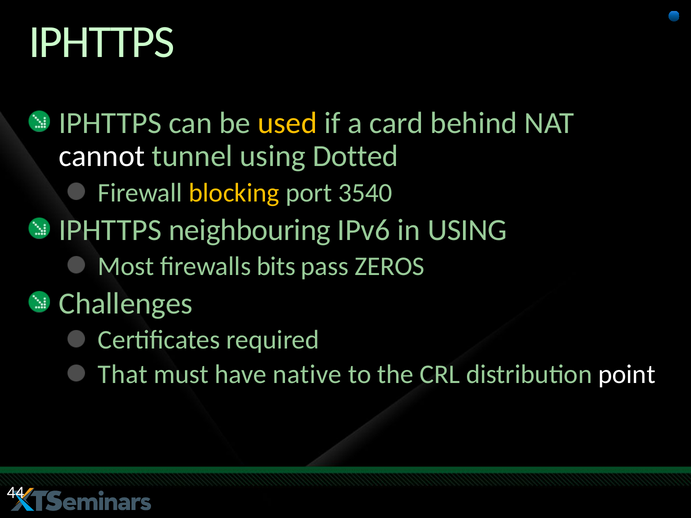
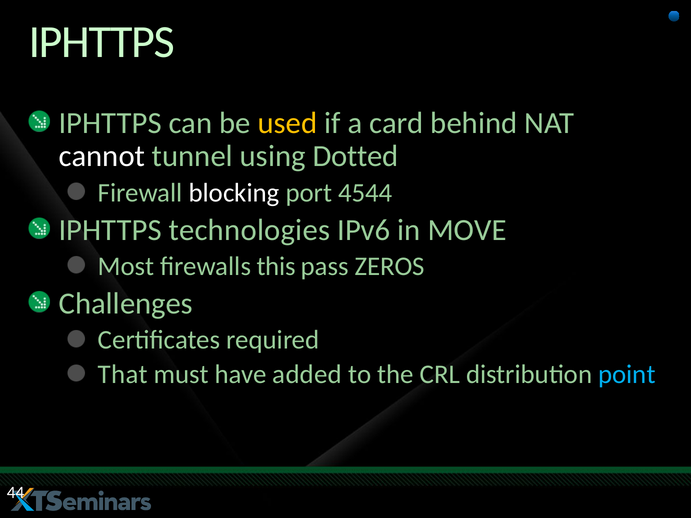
blocking colour: yellow -> white
3540: 3540 -> 4544
neighbouring: neighbouring -> technologies
in USING: USING -> MOVE
bits: bits -> this
native: native -> added
point colour: white -> light blue
